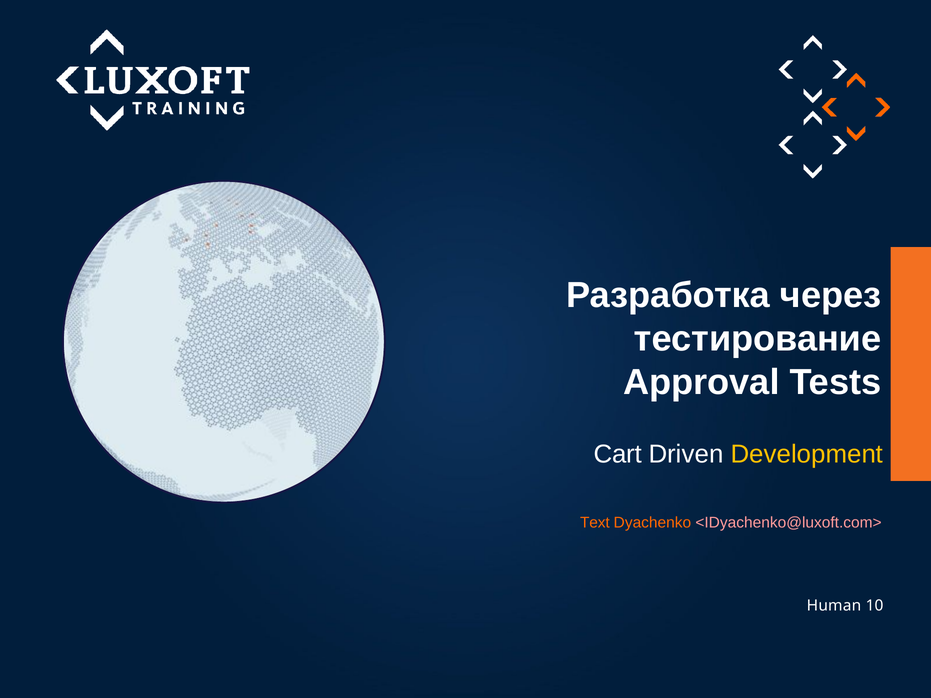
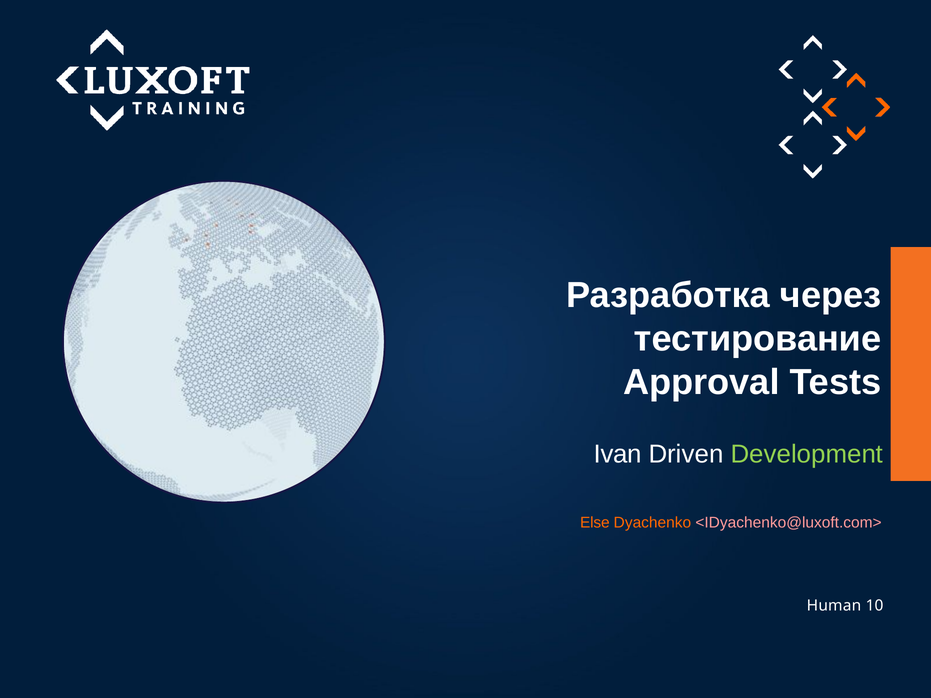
Cart: Cart -> Ivan
Development colour: yellow -> light green
Text: Text -> Else
